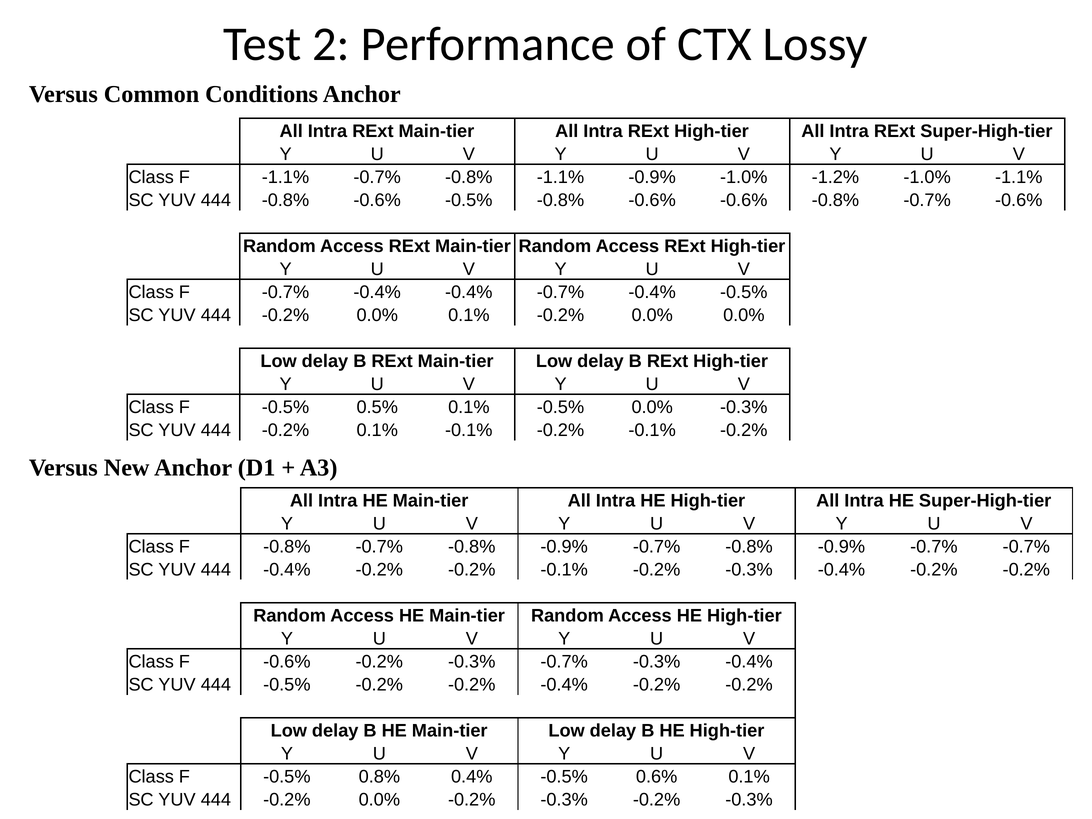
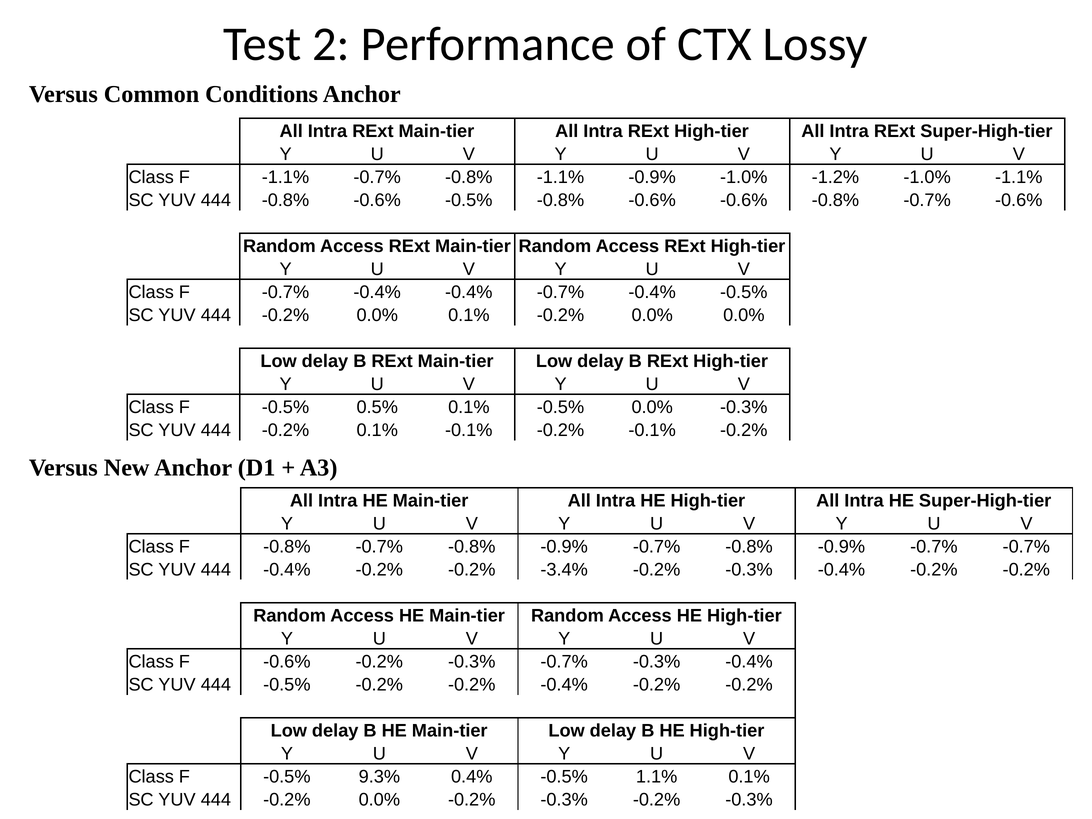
-0.2% -0.2% -0.1%: -0.1% -> -3.4%
0.8%: 0.8% -> 9.3%
0.6%: 0.6% -> 1.1%
